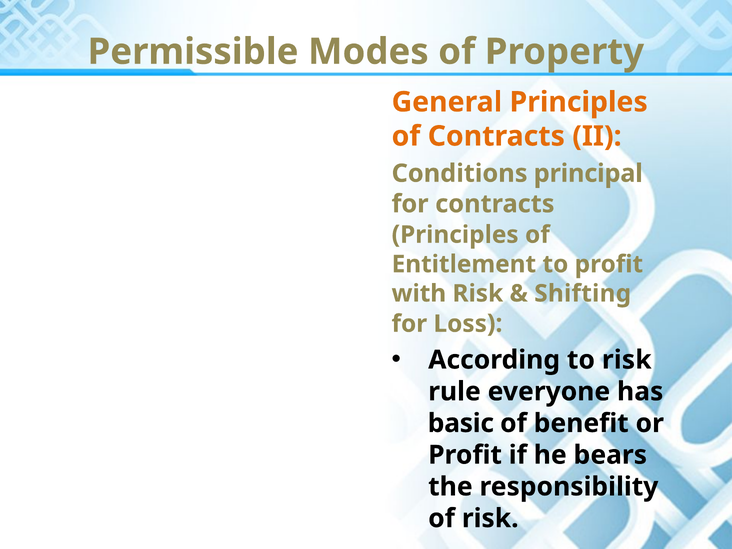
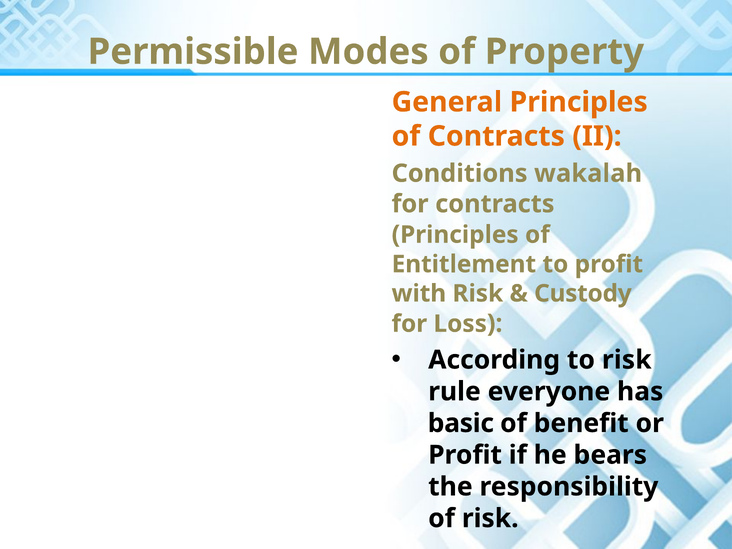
principal: principal -> wakalah
Shifting: Shifting -> Custody
